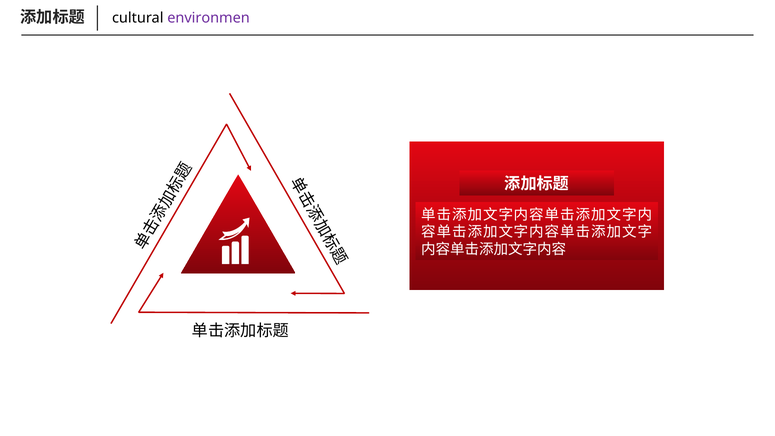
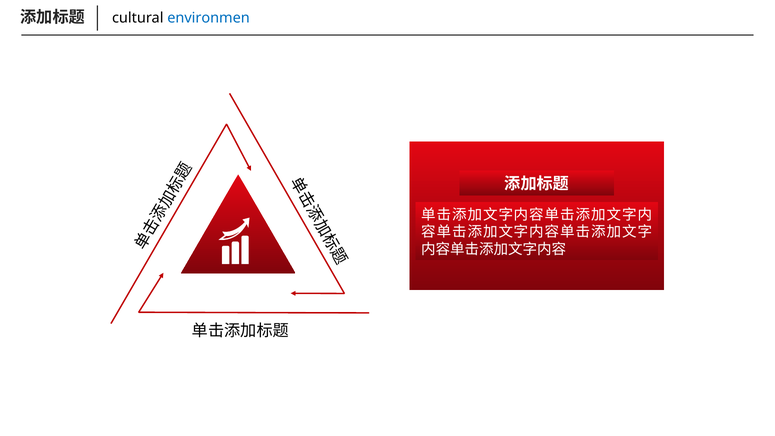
environmen colour: purple -> blue
